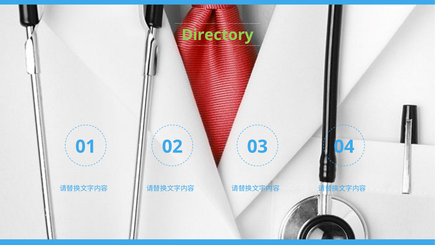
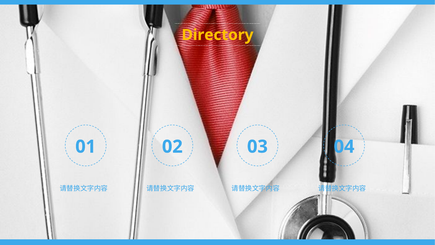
Directory colour: light green -> yellow
